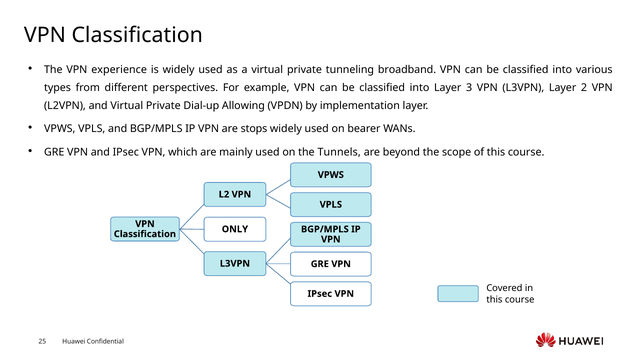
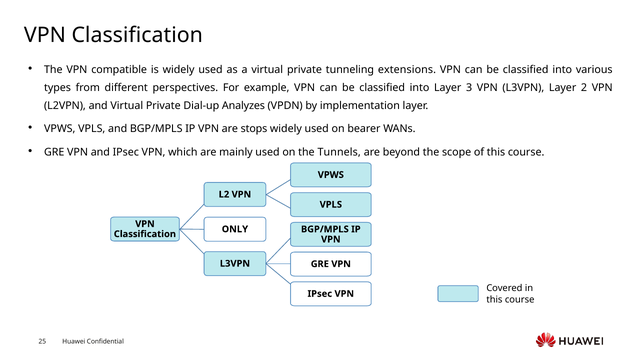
experience: experience -> compatible
broadband: broadband -> extensions
Allowing: Allowing -> Analyzes
